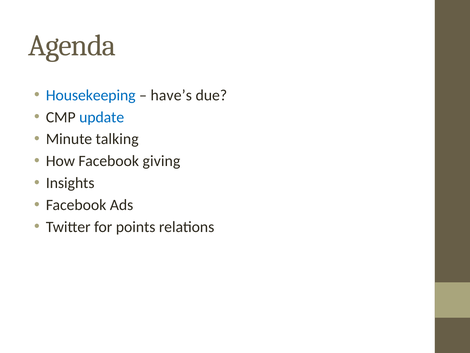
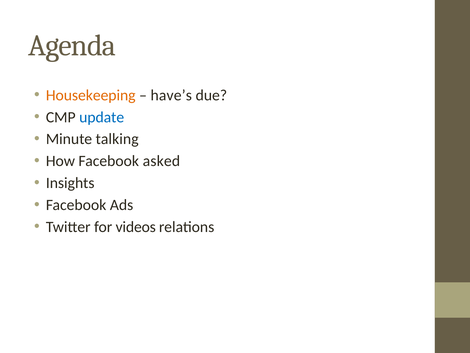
Housekeeping colour: blue -> orange
giving: giving -> asked
points: points -> videos
